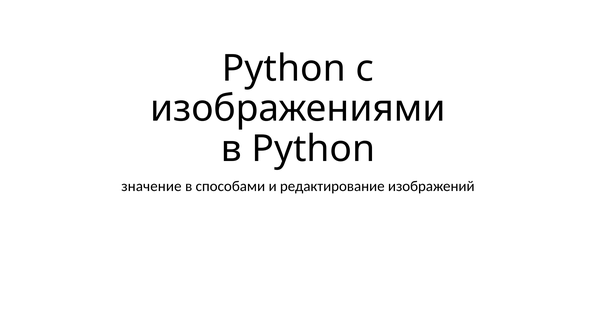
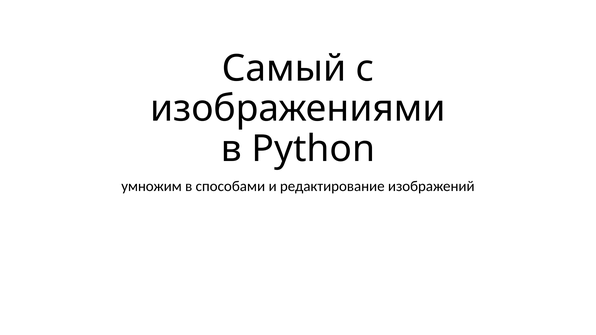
Python at (284, 69): Python -> Самый
значение: значение -> умножим
